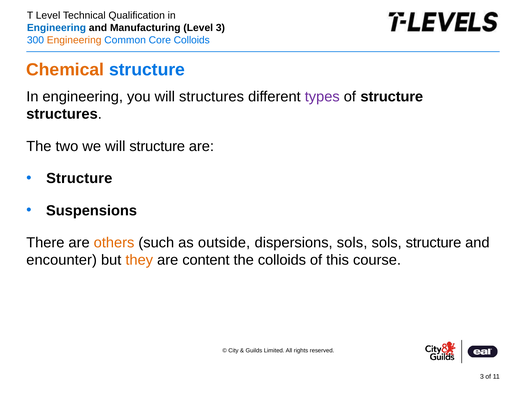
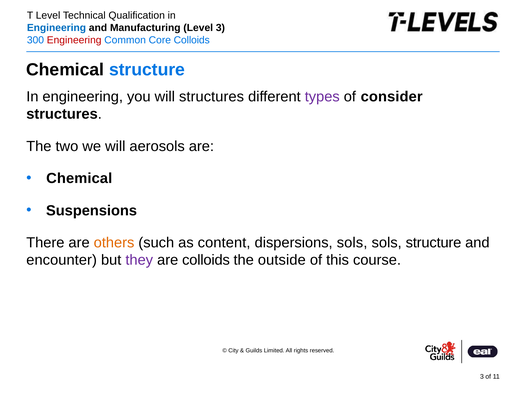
Engineering at (74, 40) colour: orange -> red
Chemical at (65, 70) colour: orange -> black
of structure: structure -> consider
will structure: structure -> aerosols
Structure at (79, 179): Structure -> Chemical
outside: outside -> content
they colour: orange -> purple
are content: content -> colloids
the colloids: colloids -> outside
